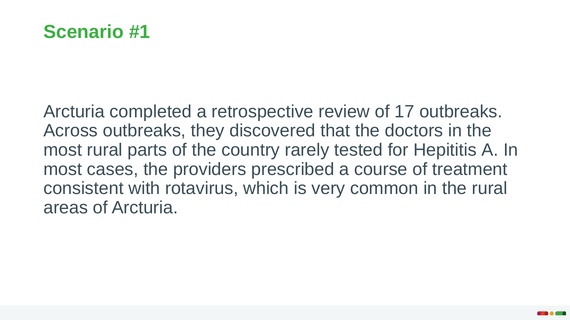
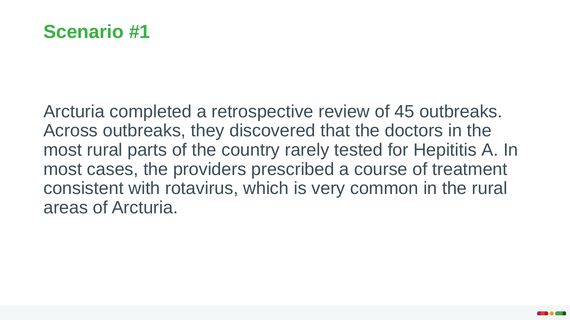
17: 17 -> 45
